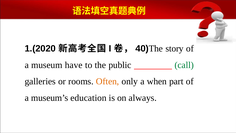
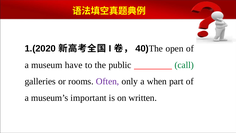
story: story -> open
Often colour: orange -> purple
education: education -> important
always: always -> written
